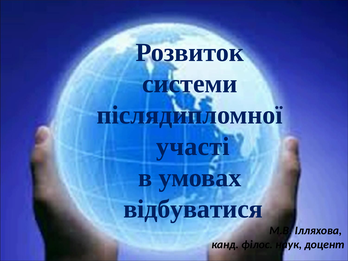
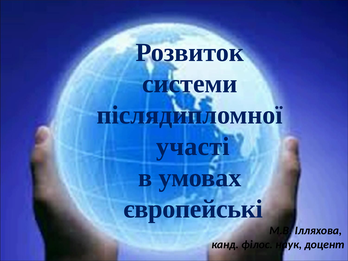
відбуватися: відбуватися -> європейські
